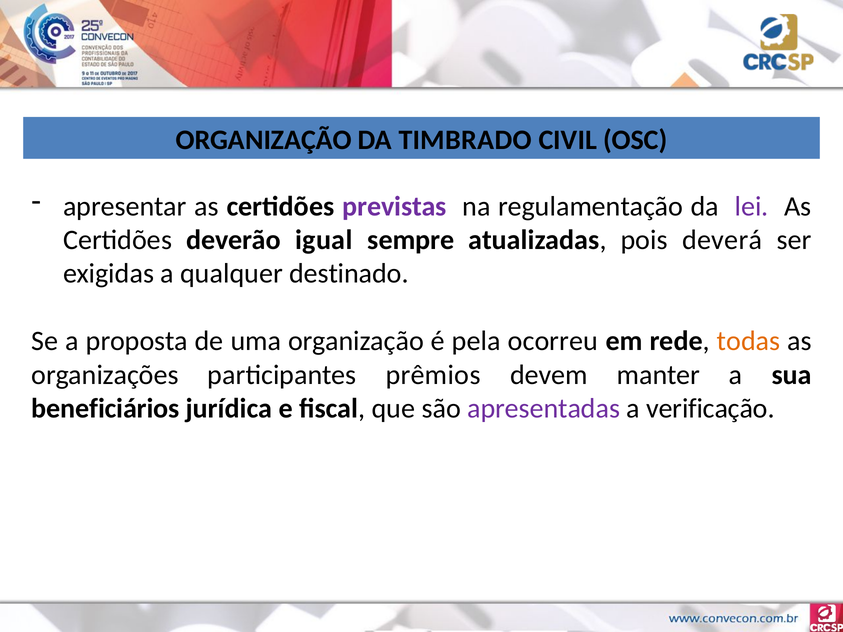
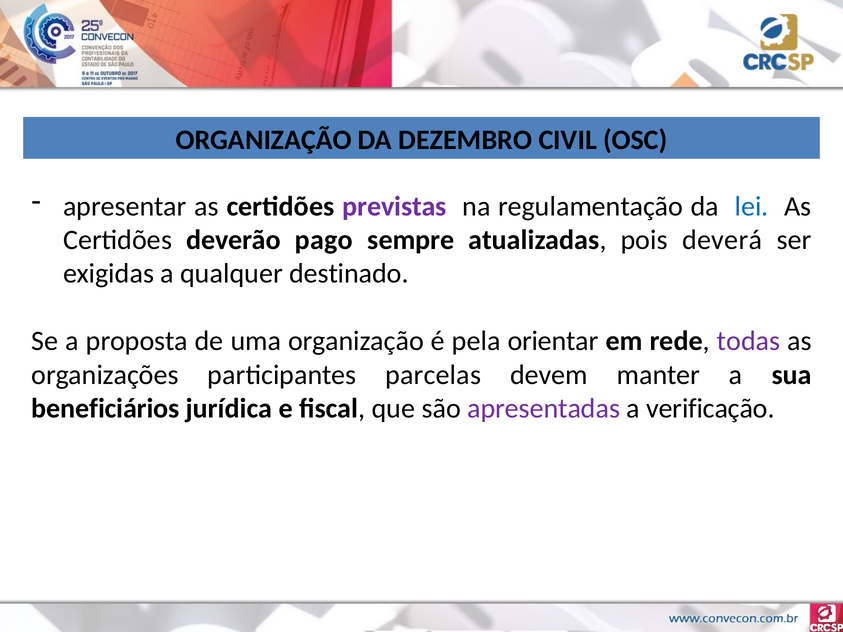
TIMBRADO: TIMBRADO -> DEZEMBRO
lei colour: purple -> blue
igual: igual -> pago
ocorreu: ocorreu -> orientar
todas colour: orange -> purple
prêmios: prêmios -> parcelas
